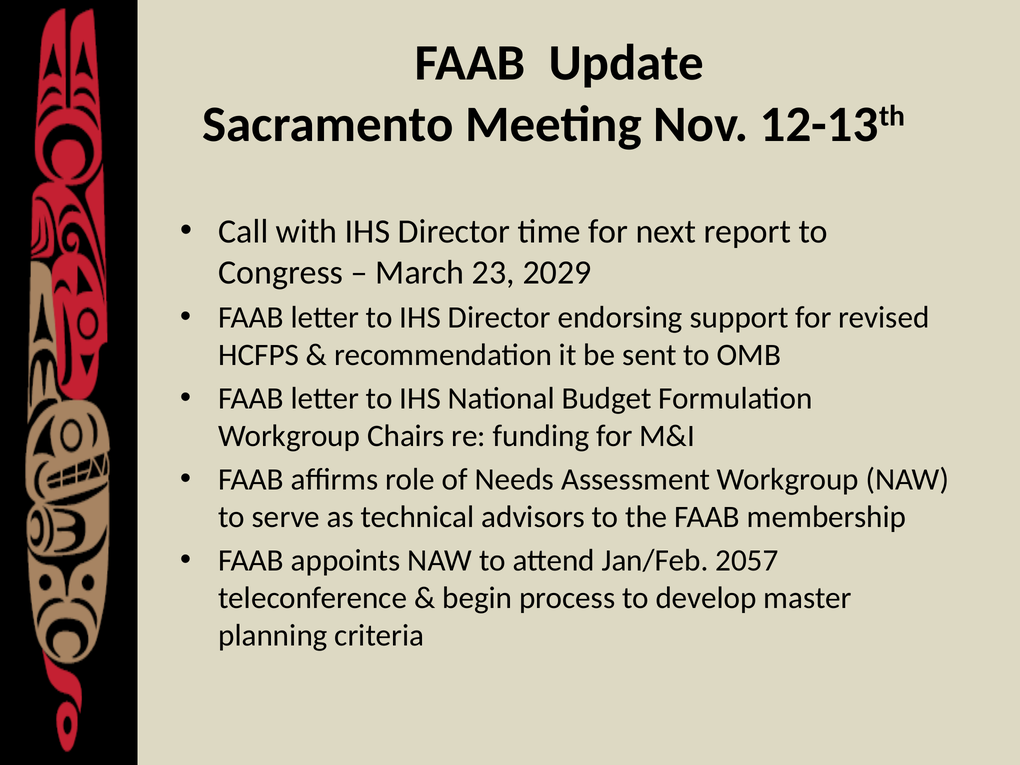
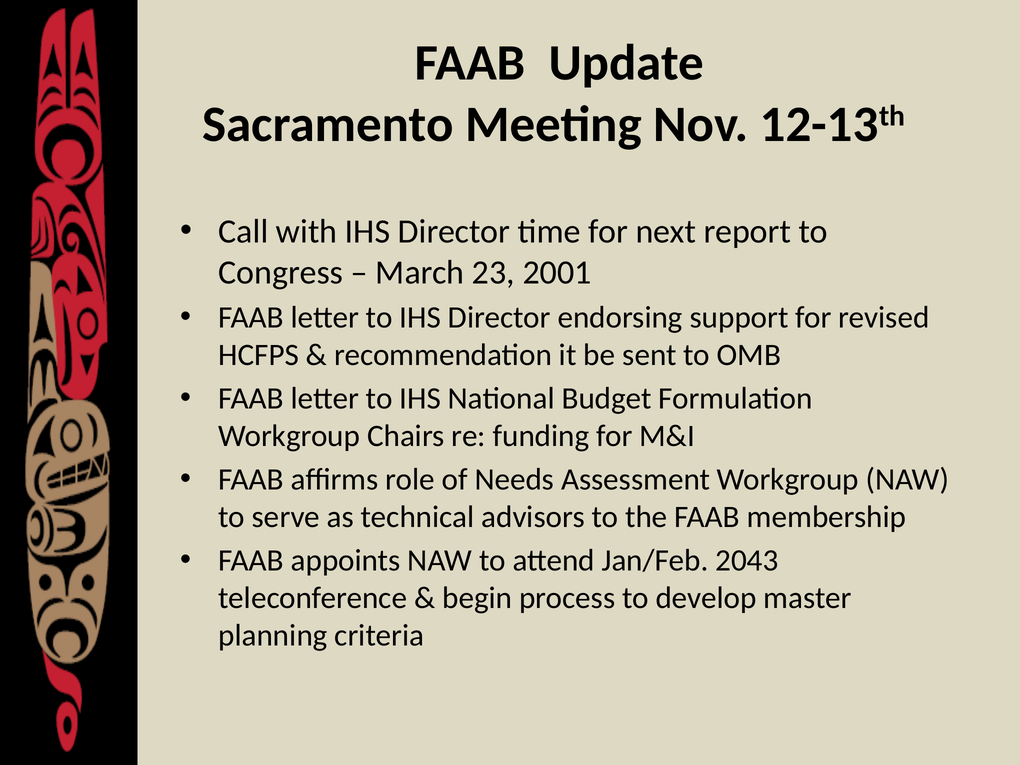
2029: 2029 -> 2001
2057: 2057 -> 2043
